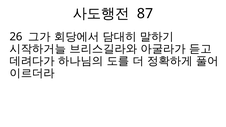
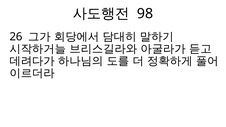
87: 87 -> 98
